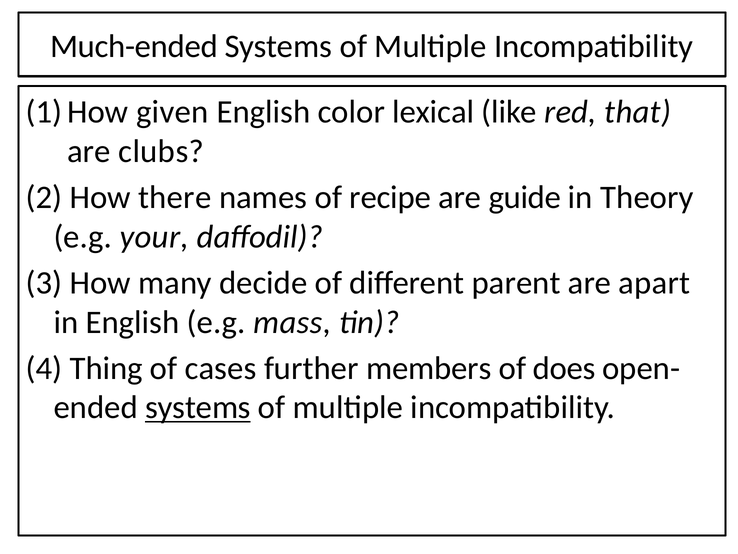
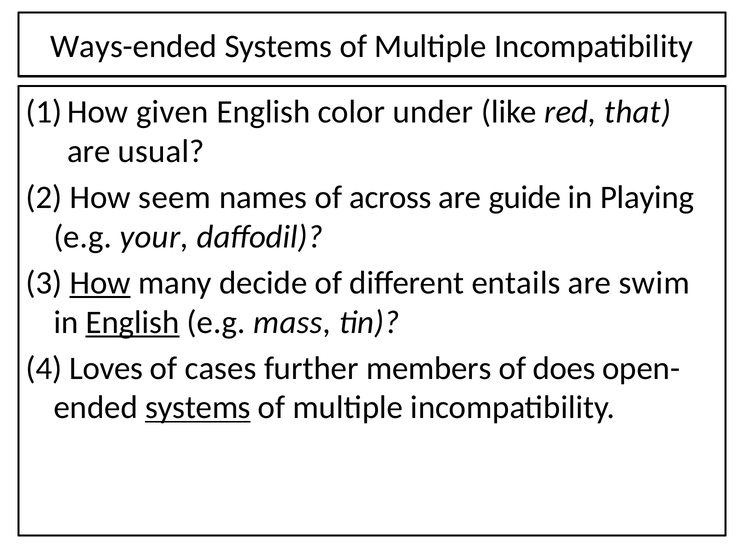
Much-ended: Much-ended -> Ways-ended
lexical: lexical -> under
clubs: clubs -> usual
there: there -> seem
recipe: recipe -> across
Theory: Theory -> Playing
How at (100, 283) underline: none -> present
parent: parent -> entails
apart: apart -> swim
English at (133, 322) underline: none -> present
Thing: Thing -> Loves
